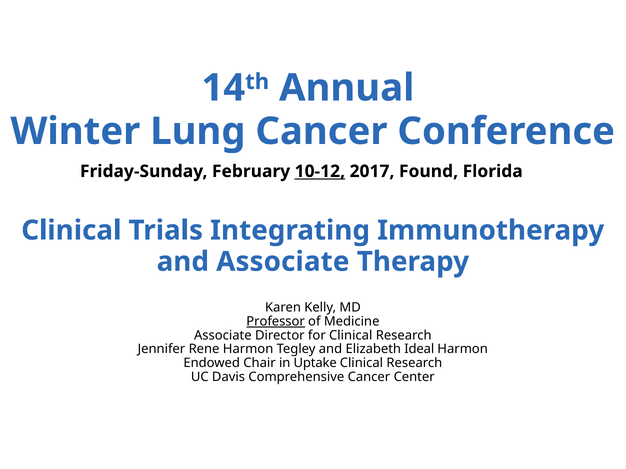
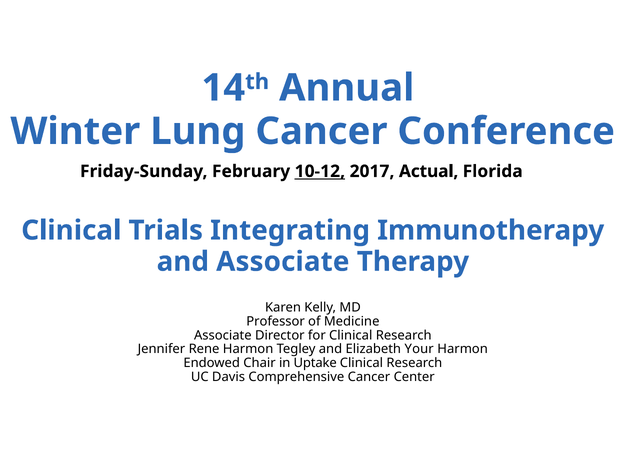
Found: Found -> Actual
Professor underline: present -> none
Ideal: Ideal -> Your
